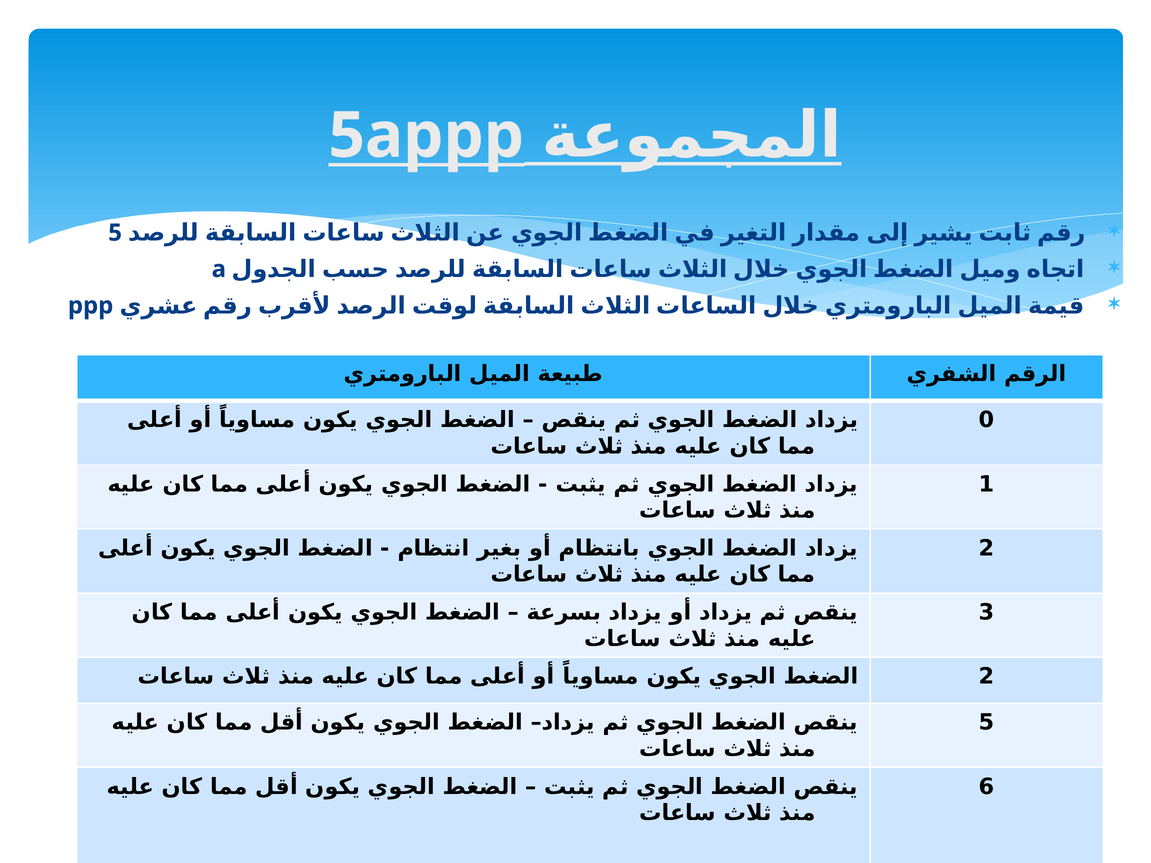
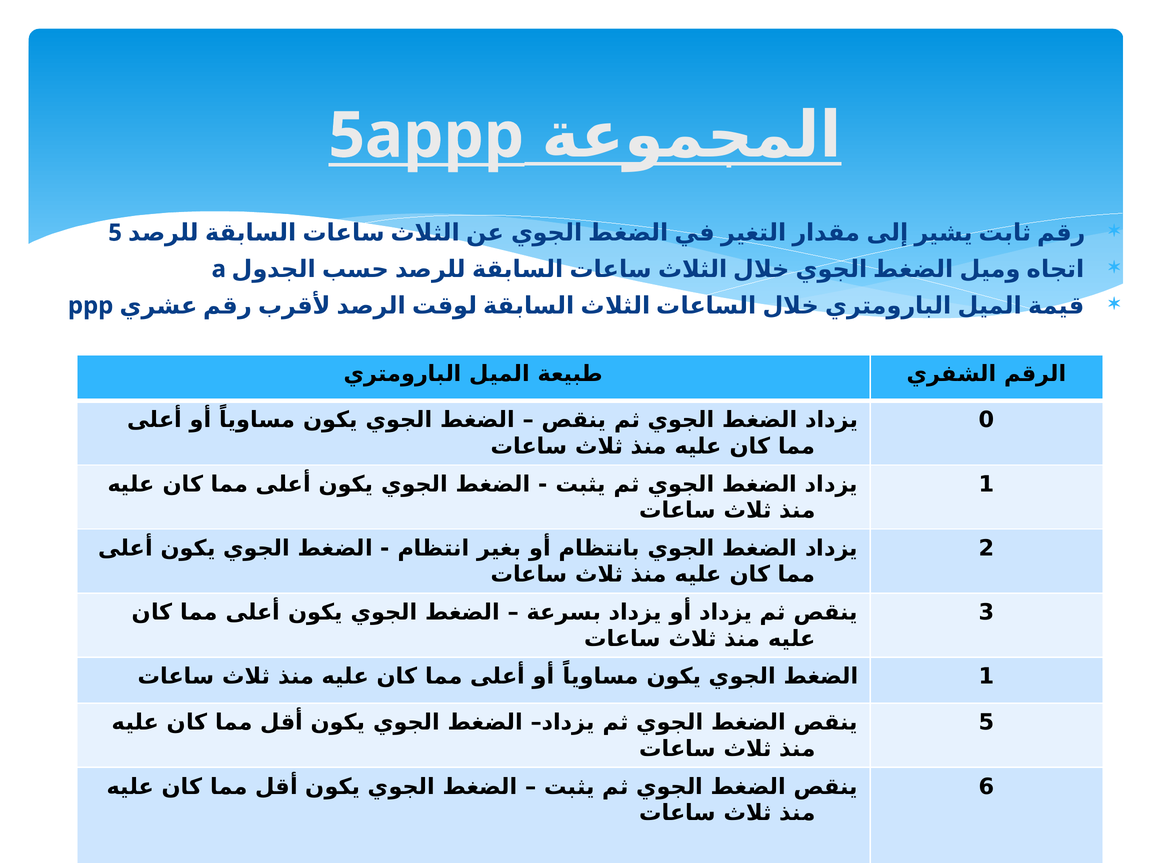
2 at (987, 677): 2 -> 1
